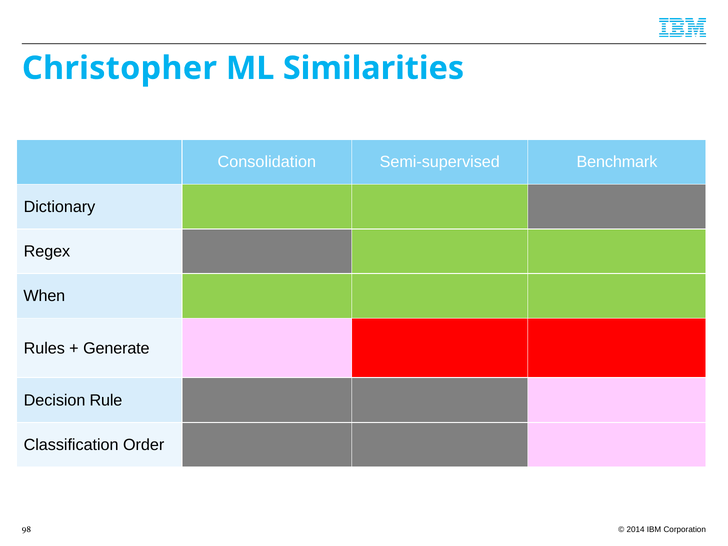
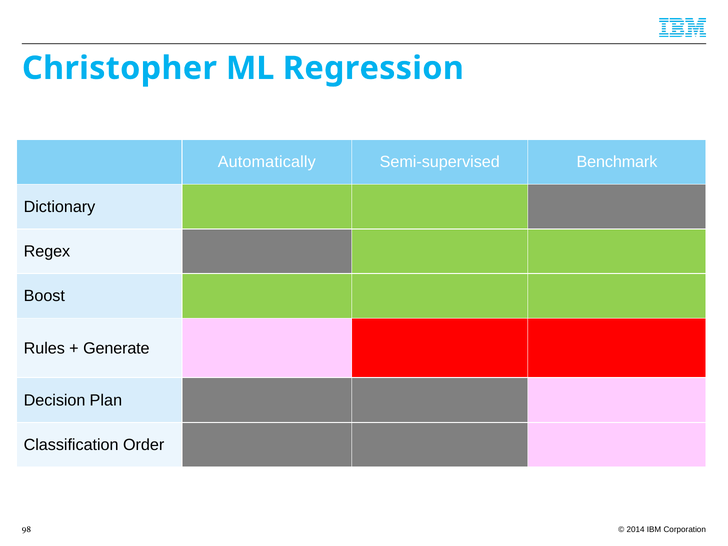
Similarities: Similarities -> Regression
Consolidation: Consolidation -> Automatically
When: When -> Boost
Rule: Rule -> Plan
